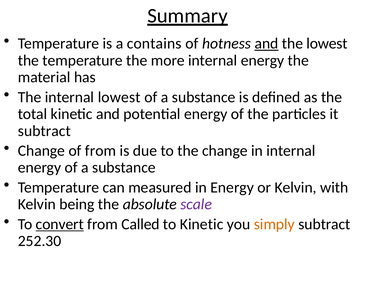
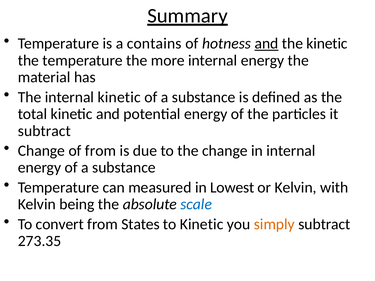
the lowest: lowest -> kinetic
internal lowest: lowest -> kinetic
in Energy: Energy -> Lowest
scale colour: purple -> blue
convert underline: present -> none
Called: Called -> States
252.30: 252.30 -> 273.35
